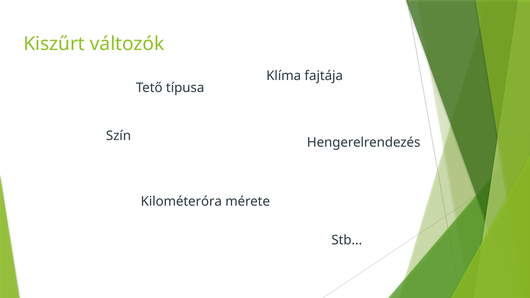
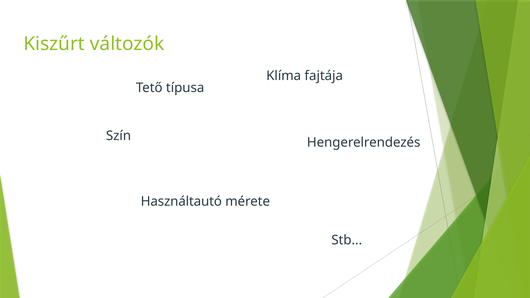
Kilométeróra: Kilométeróra -> Használtautó
